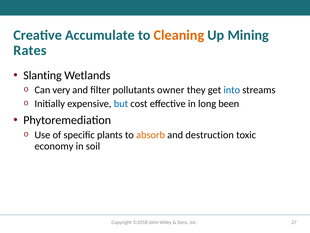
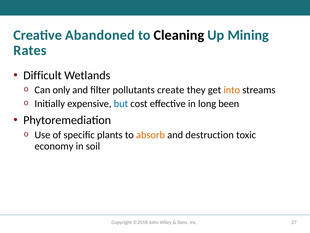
Accumulate: Accumulate -> Abandoned
Cleaning colour: orange -> black
Slanting: Slanting -> Difficult
very: very -> only
owner: owner -> create
into colour: blue -> orange
